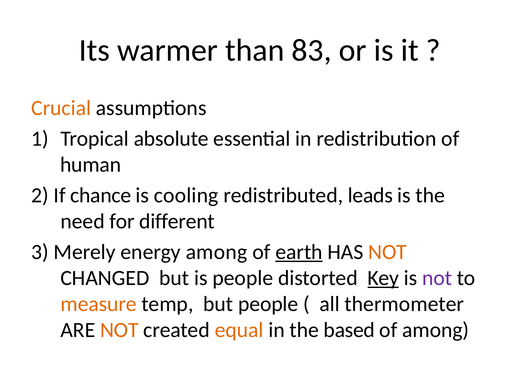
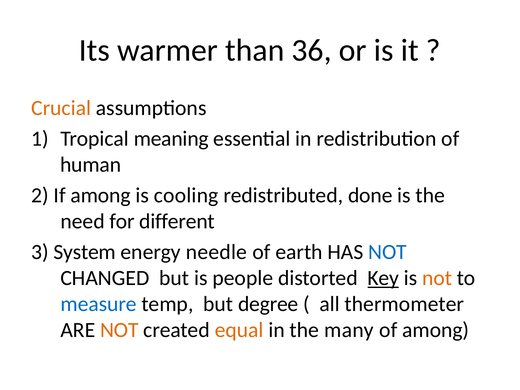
83: 83 -> 36
absolute: absolute -> meaning
If chance: chance -> among
leads: leads -> done
Merely: Merely -> System
energy among: among -> needle
earth underline: present -> none
NOT at (388, 252) colour: orange -> blue
not at (437, 278) colour: purple -> orange
measure colour: orange -> blue
but people: people -> degree
based: based -> many
